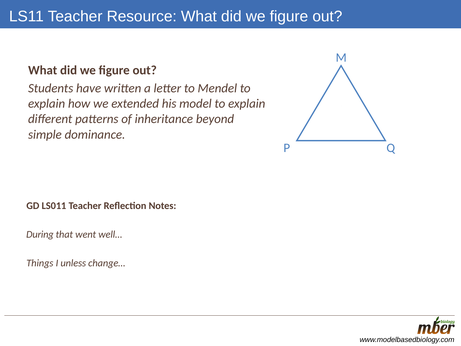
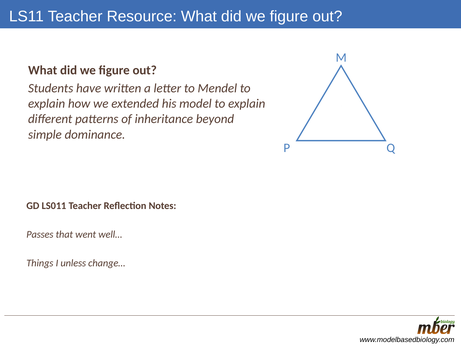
During: During -> Passes
